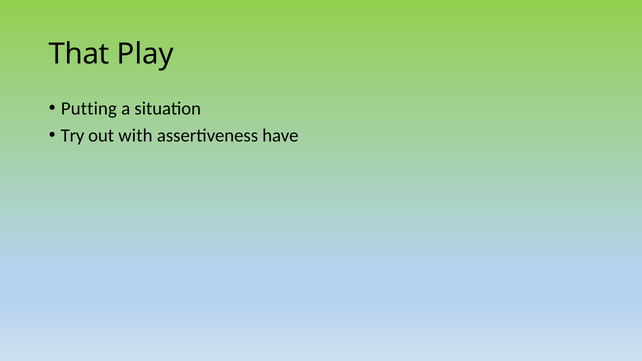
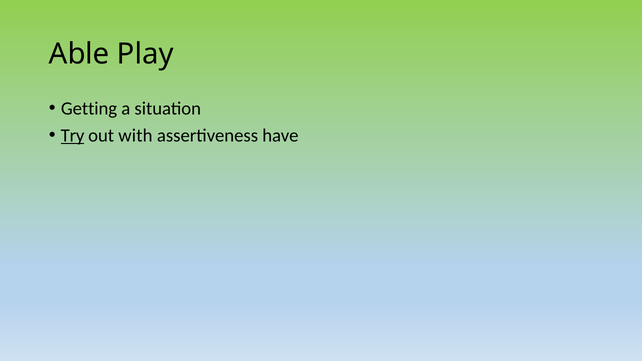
That: That -> Able
Putting: Putting -> Getting
Try underline: none -> present
